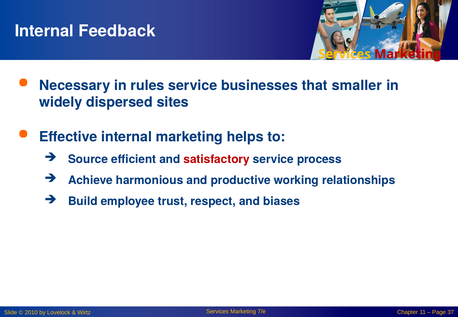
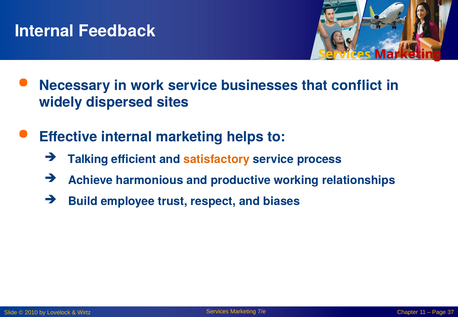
rules: rules -> work
smaller: smaller -> conflict
Source: Source -> Talking
satisfactory colour: red -> orange
